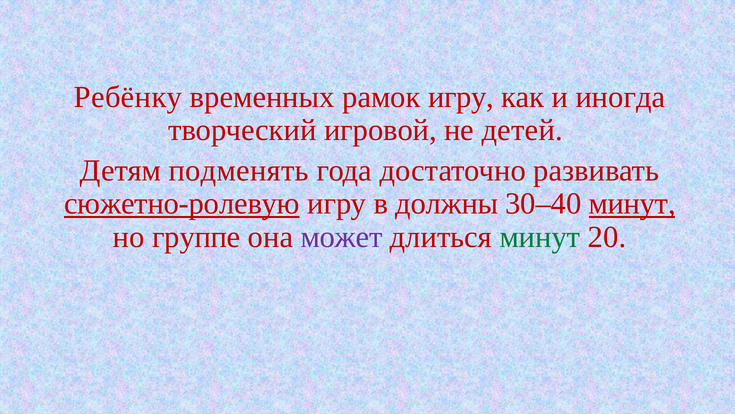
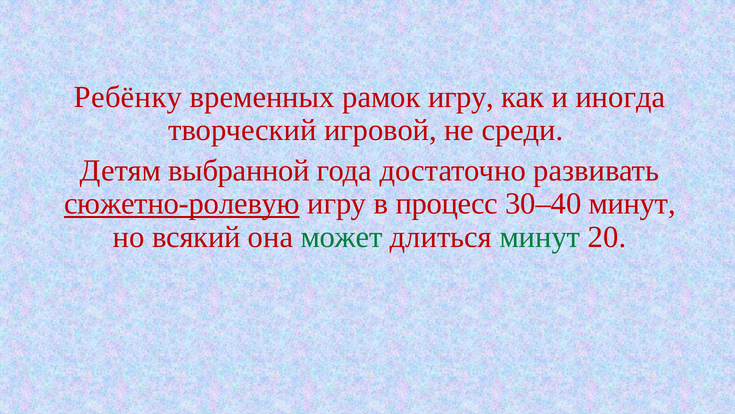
детей: детей -> среди
подменять: подменять -> выбранной
должны: должны -> процесс
минут at (632, 204) underline: present -> none
группе: группе -> всякий
может colour: purple -> green
